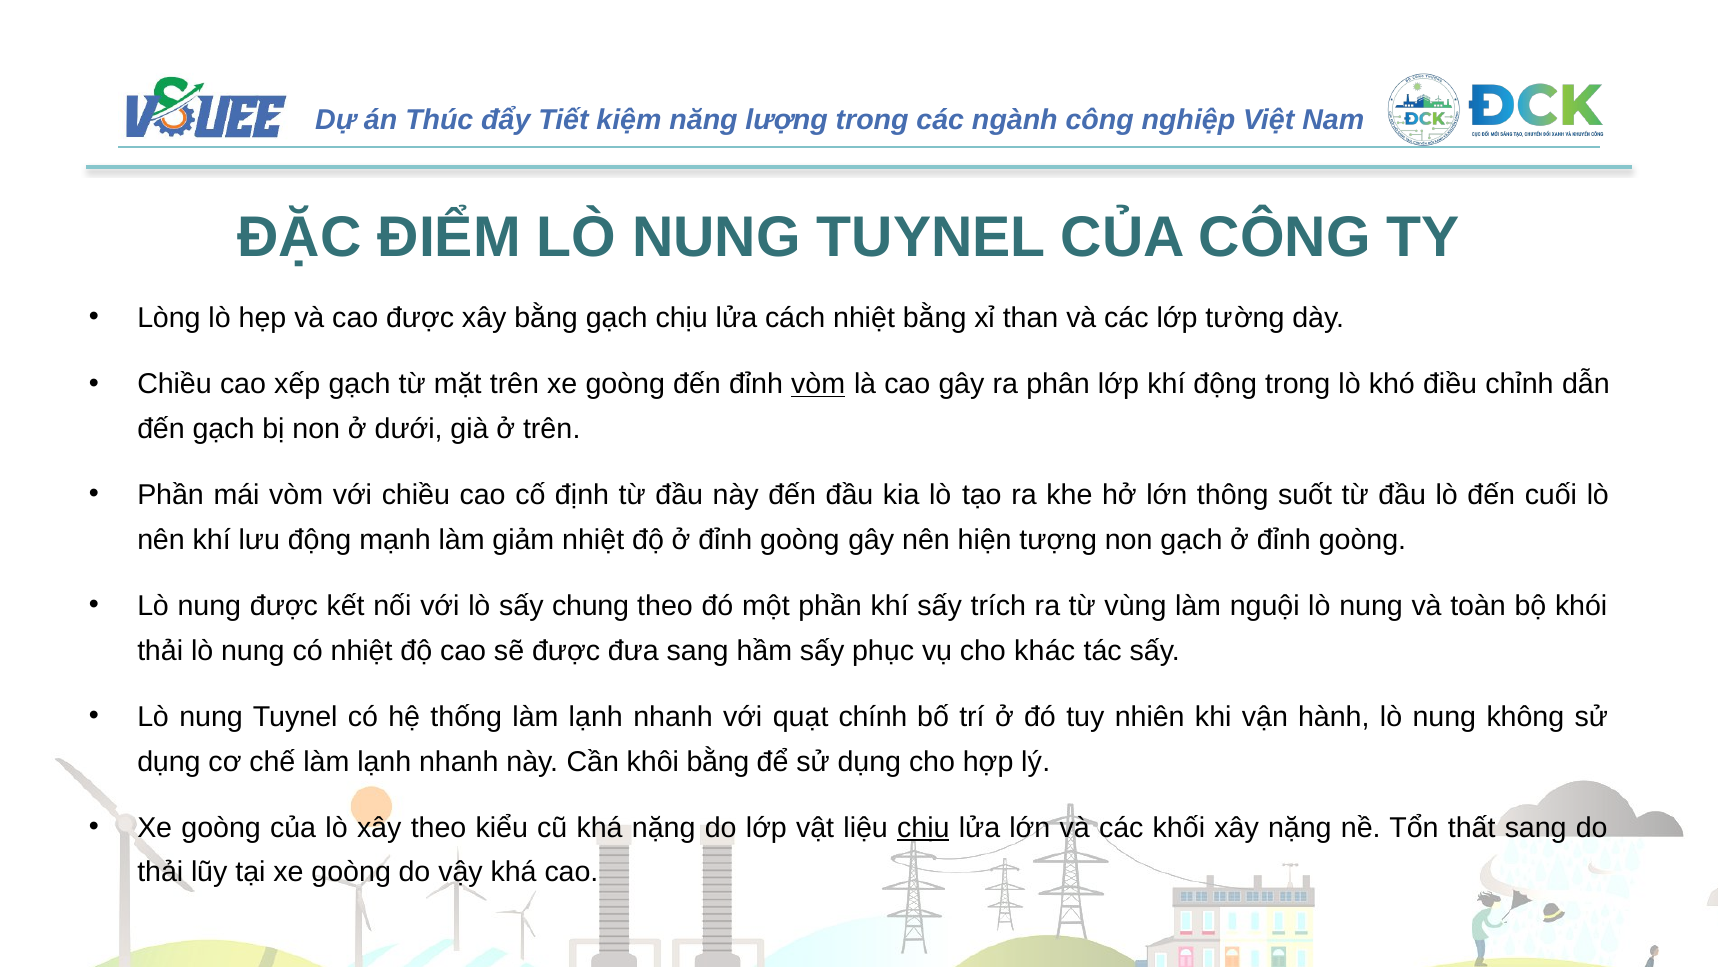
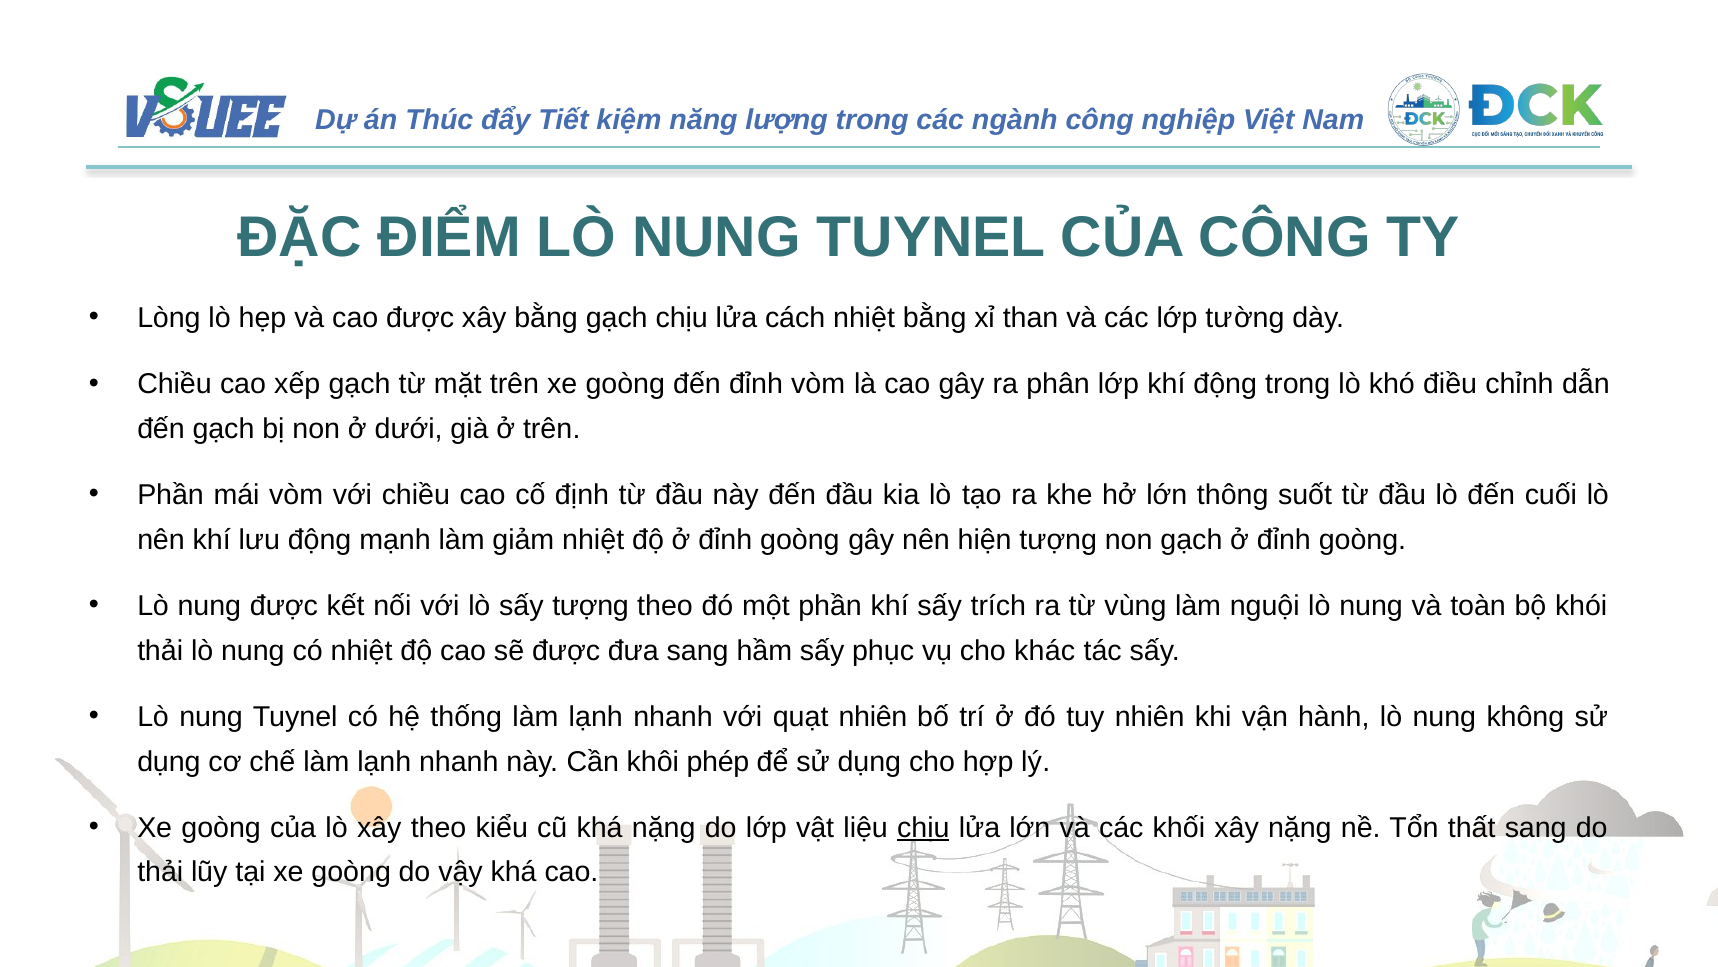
vòm at (818, 384) underline: present -> none
sấy chung: chung -> tượng
quạt chính: chính -> nhiên
khôi bằng: bằng -> phép
